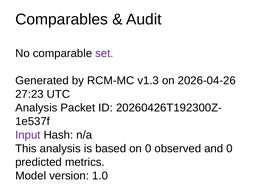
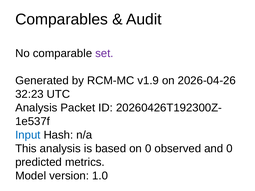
v1.3: v1.3 -> v1.9
27:23: 27:23 -> 32:23
Input colour: purple -> blue
